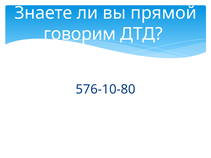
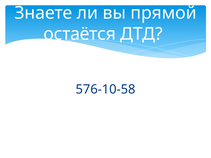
говорим: говорим -> остаётся
576-10-80: 576-10-80 -> 576-10-58
